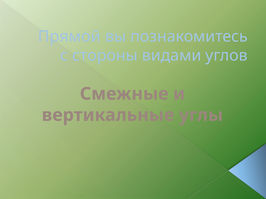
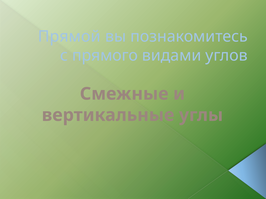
стороны: стороны -> прямого
